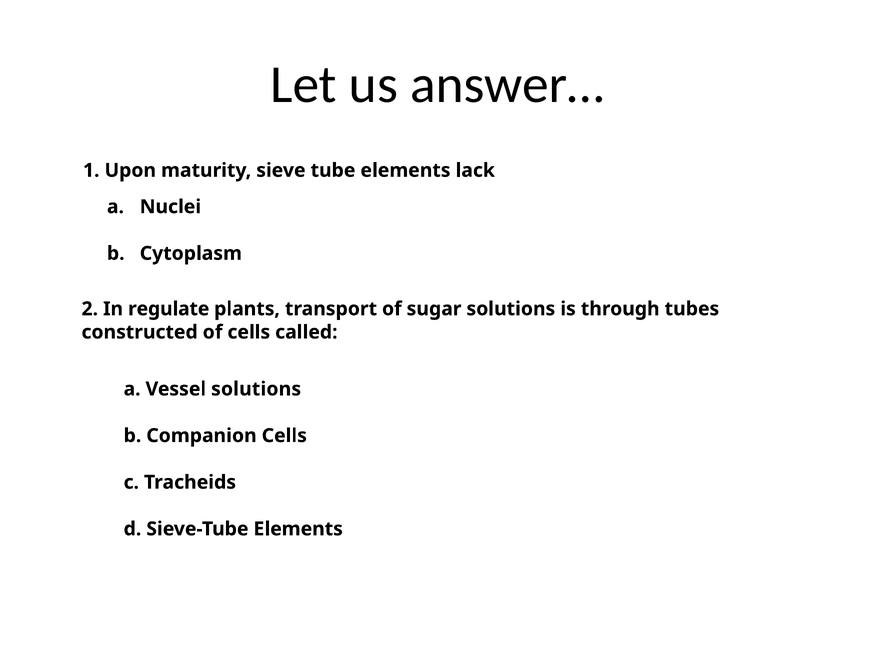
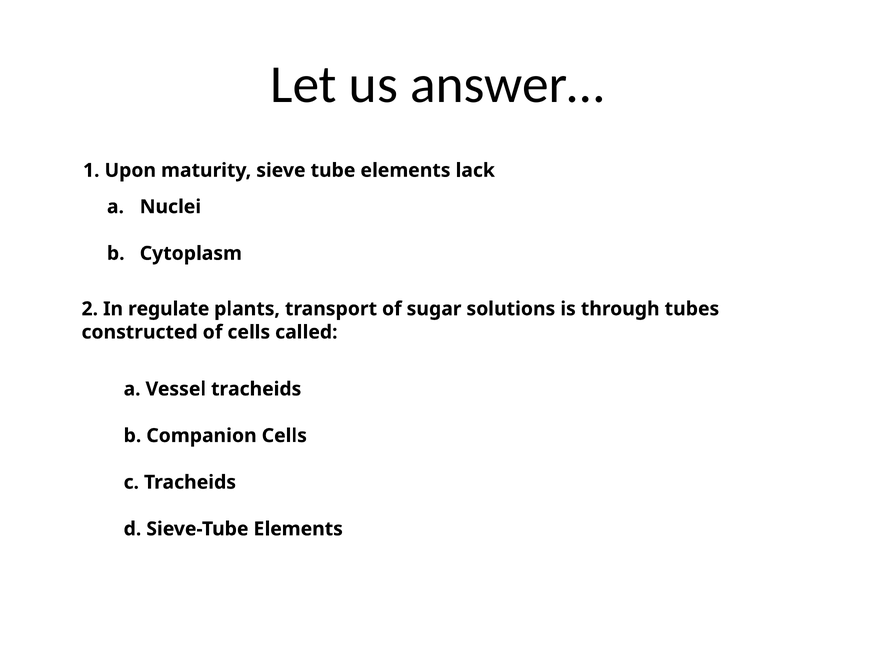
Vessel solutions: solutions -> tracheids
